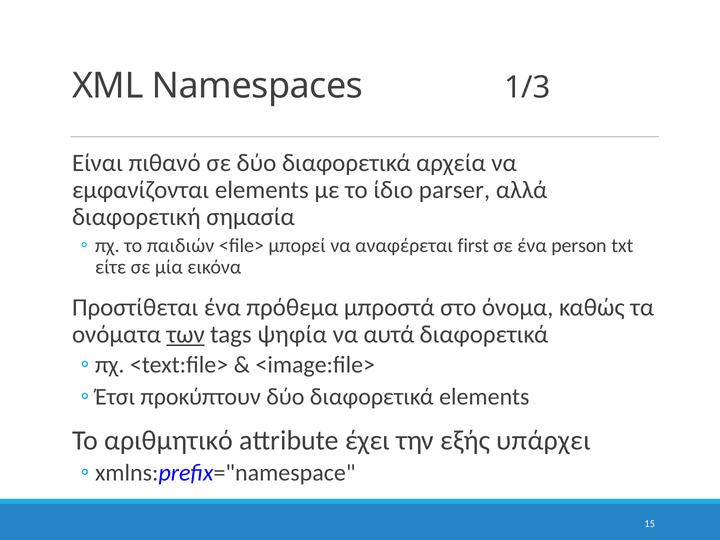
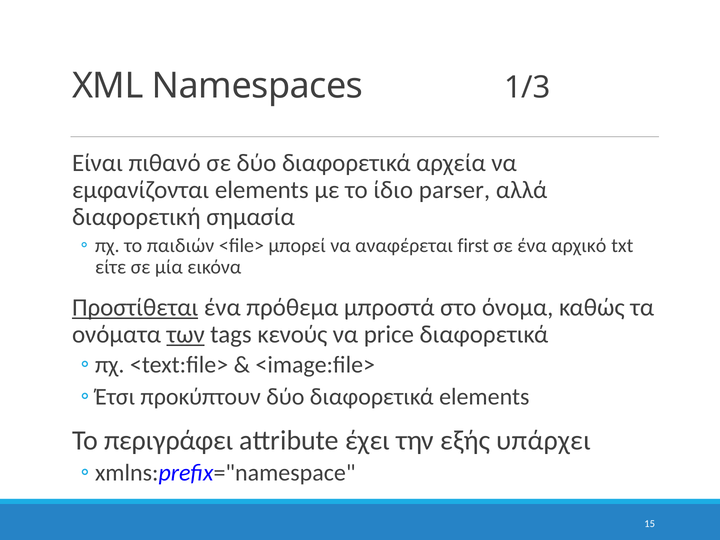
person: person -> αρχικό
Προστίθεται underline: none -> present
ψηφία: ψηφία -> κενούς
αυτά: αυτά -> price
αριθμητικό: αριθμητικό -> περιγράφει
